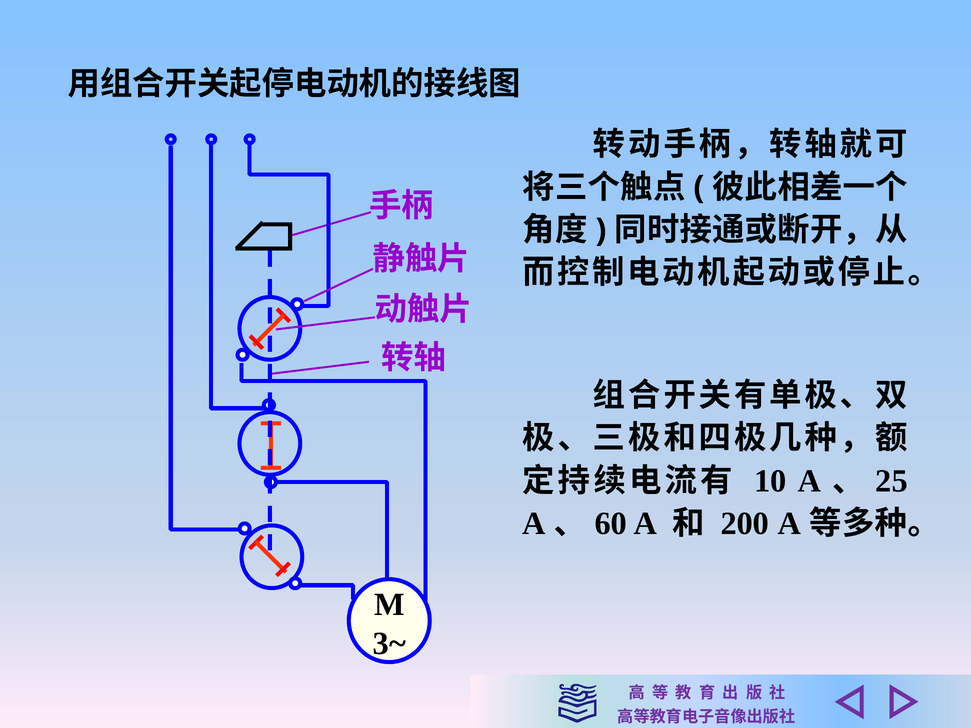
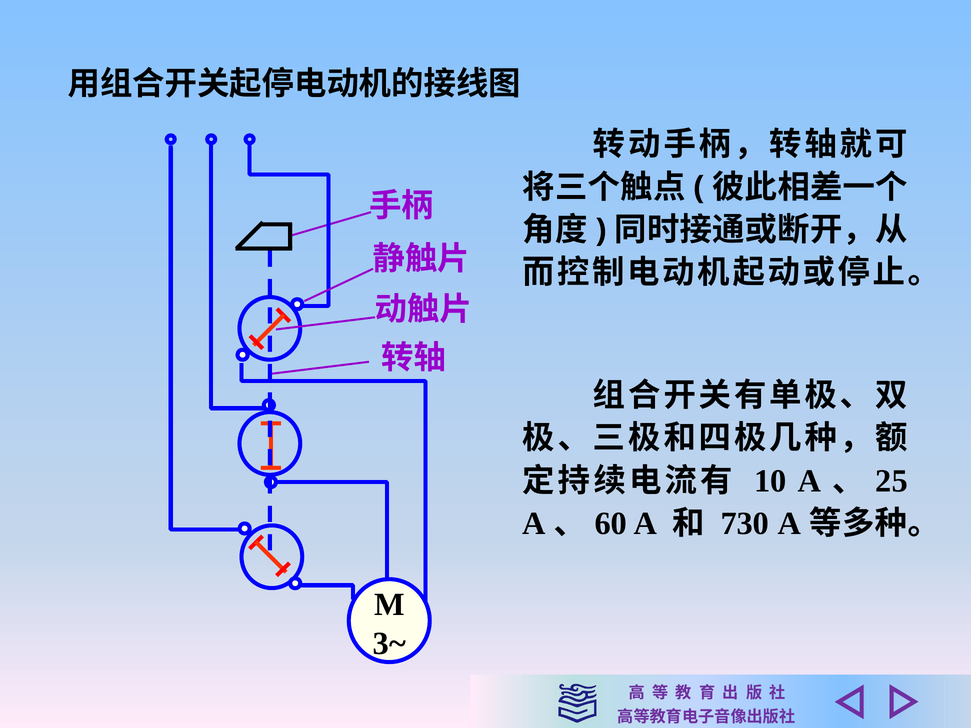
200: 200 -> 730
